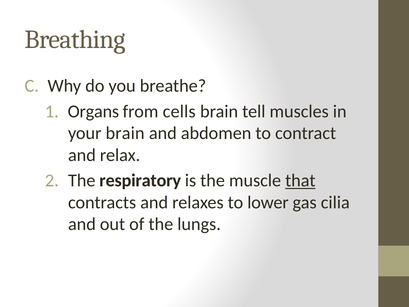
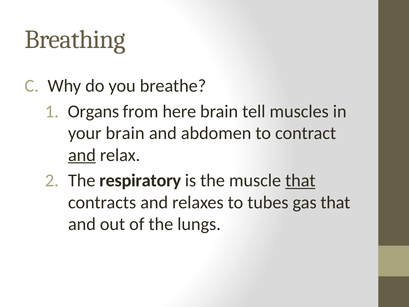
cells: cells -> here
and at (82, 155) underline: none -> present
lower: lower -> tubes
gas cilia: cilia -> that
